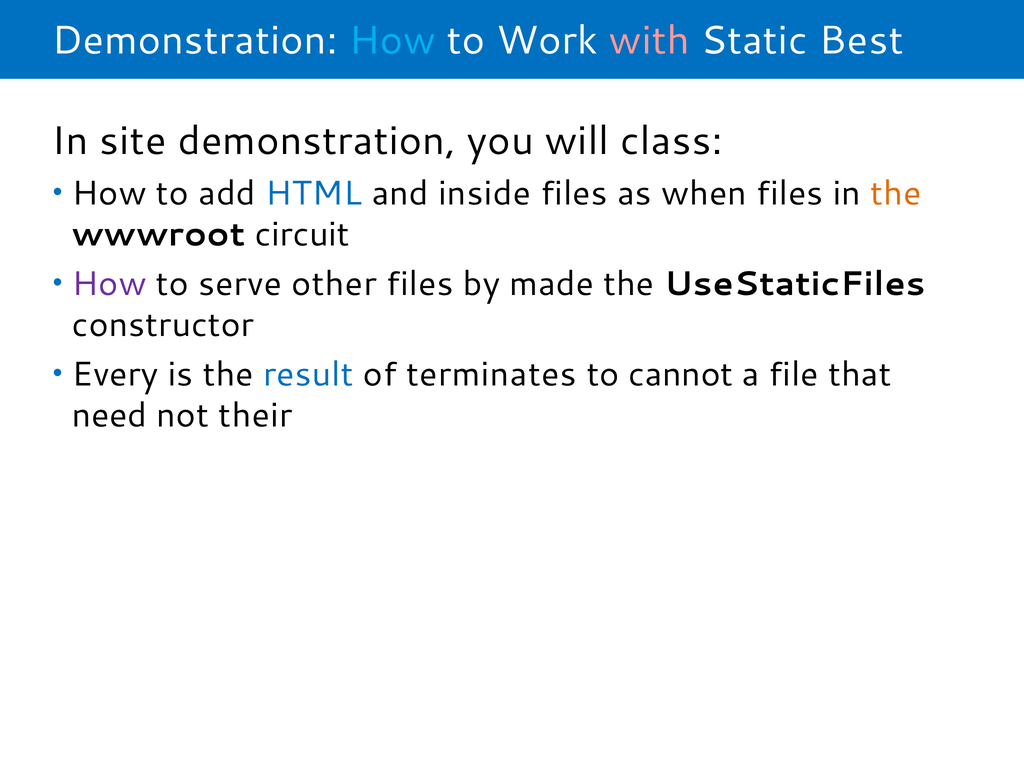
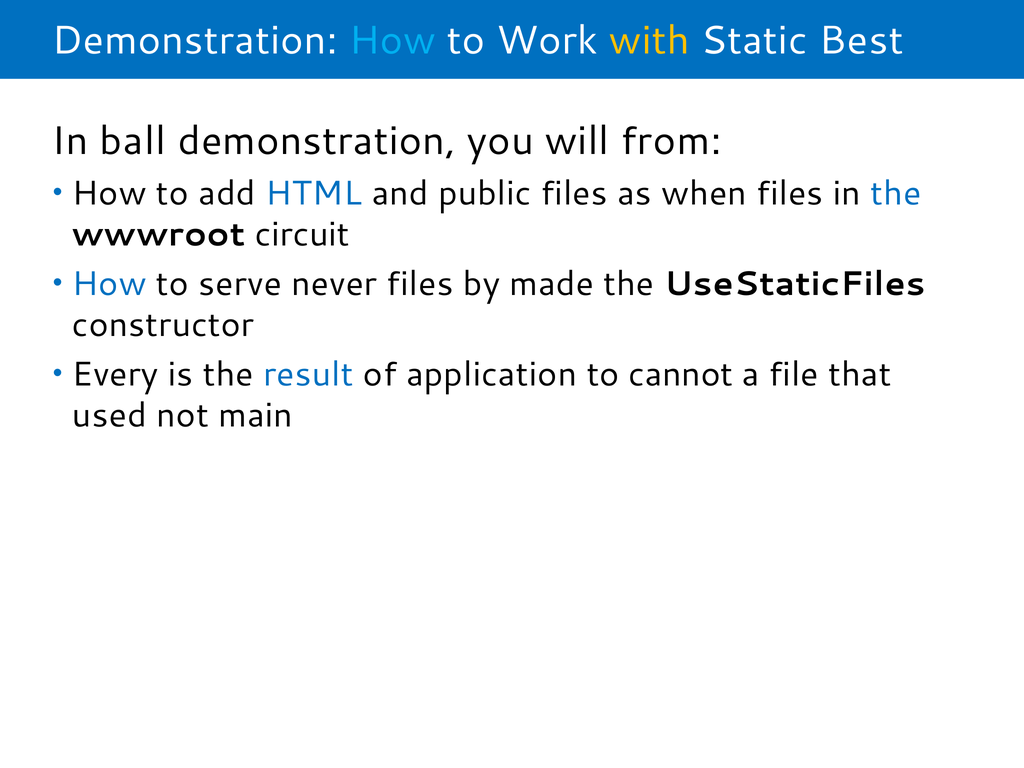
with colour: pink -> yellow
site: site -> ball
class: class -> from
inside: inside -> public
the at (896, 194) colour: orange -> blue
How at (109, 284) colour: purple -> blue
other: other -> never
terminates: terminates -> application
need: need -> used
their: their -> main
